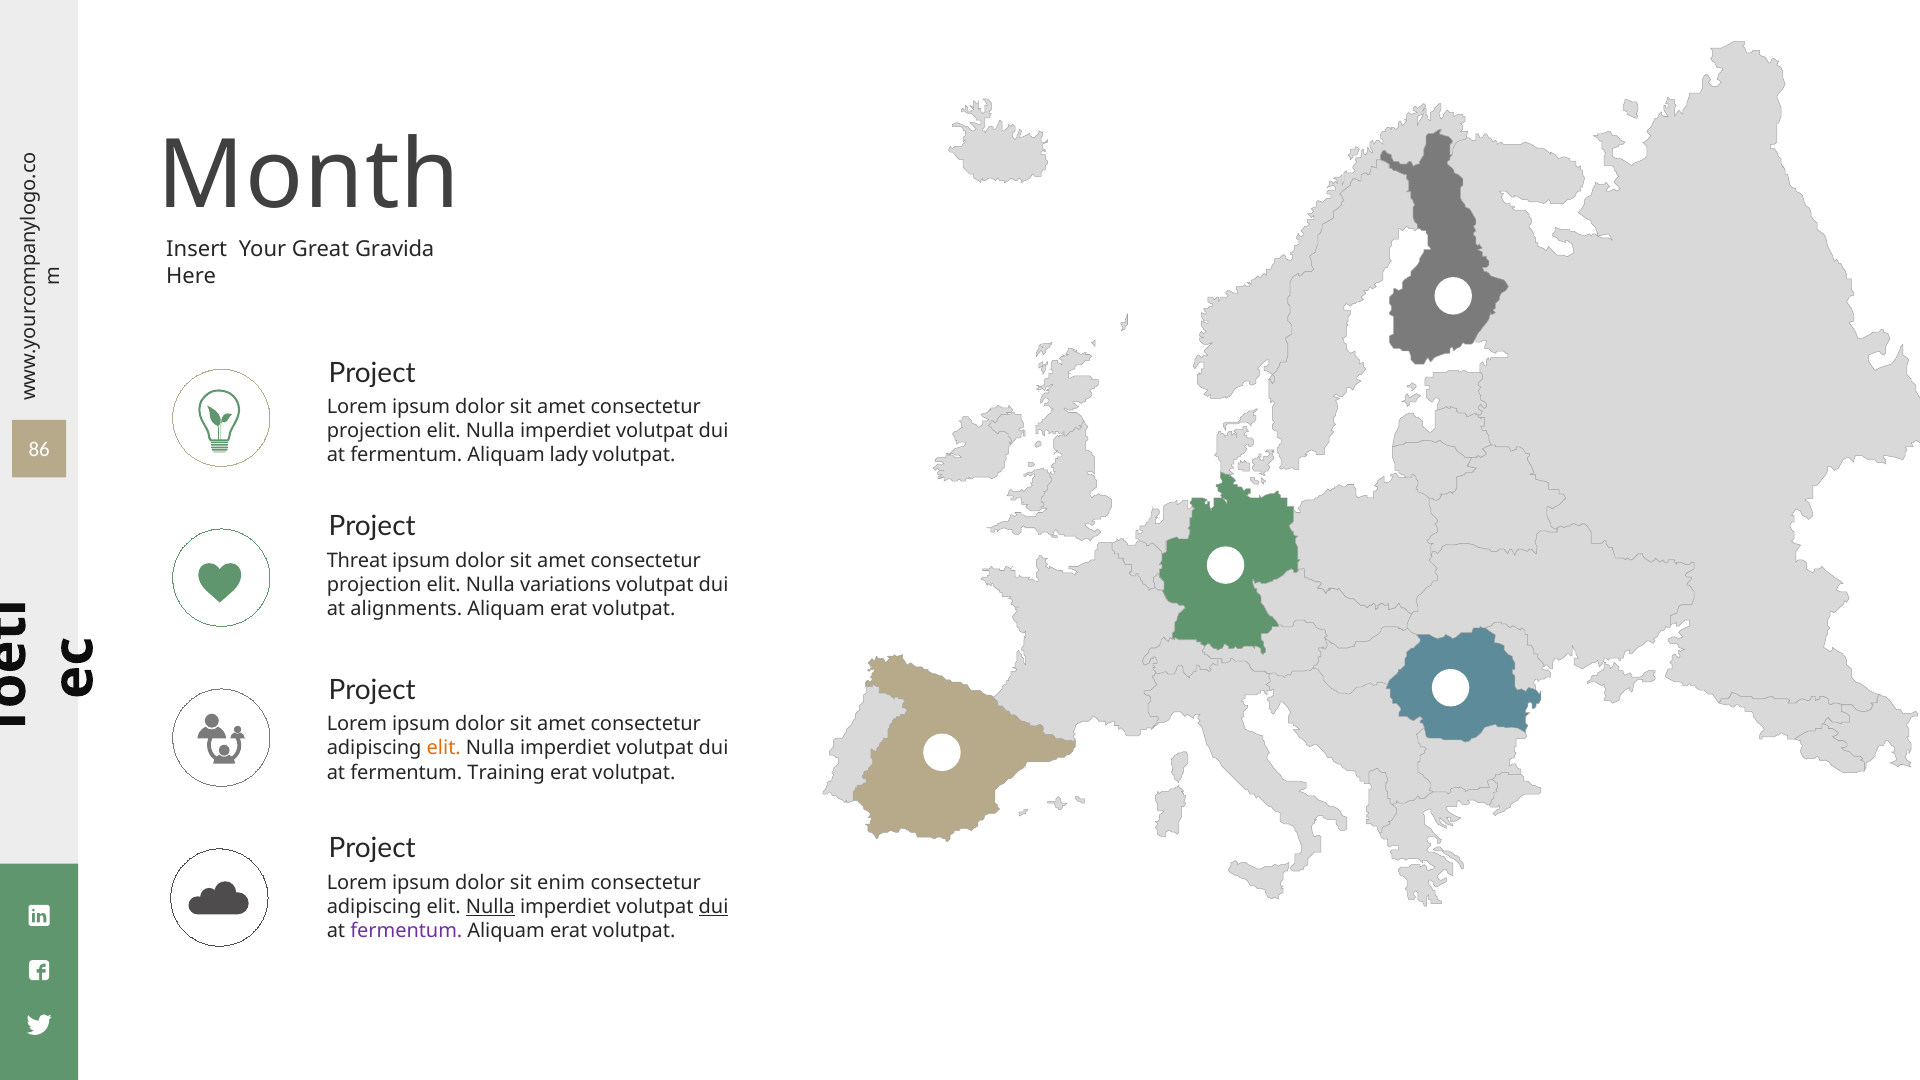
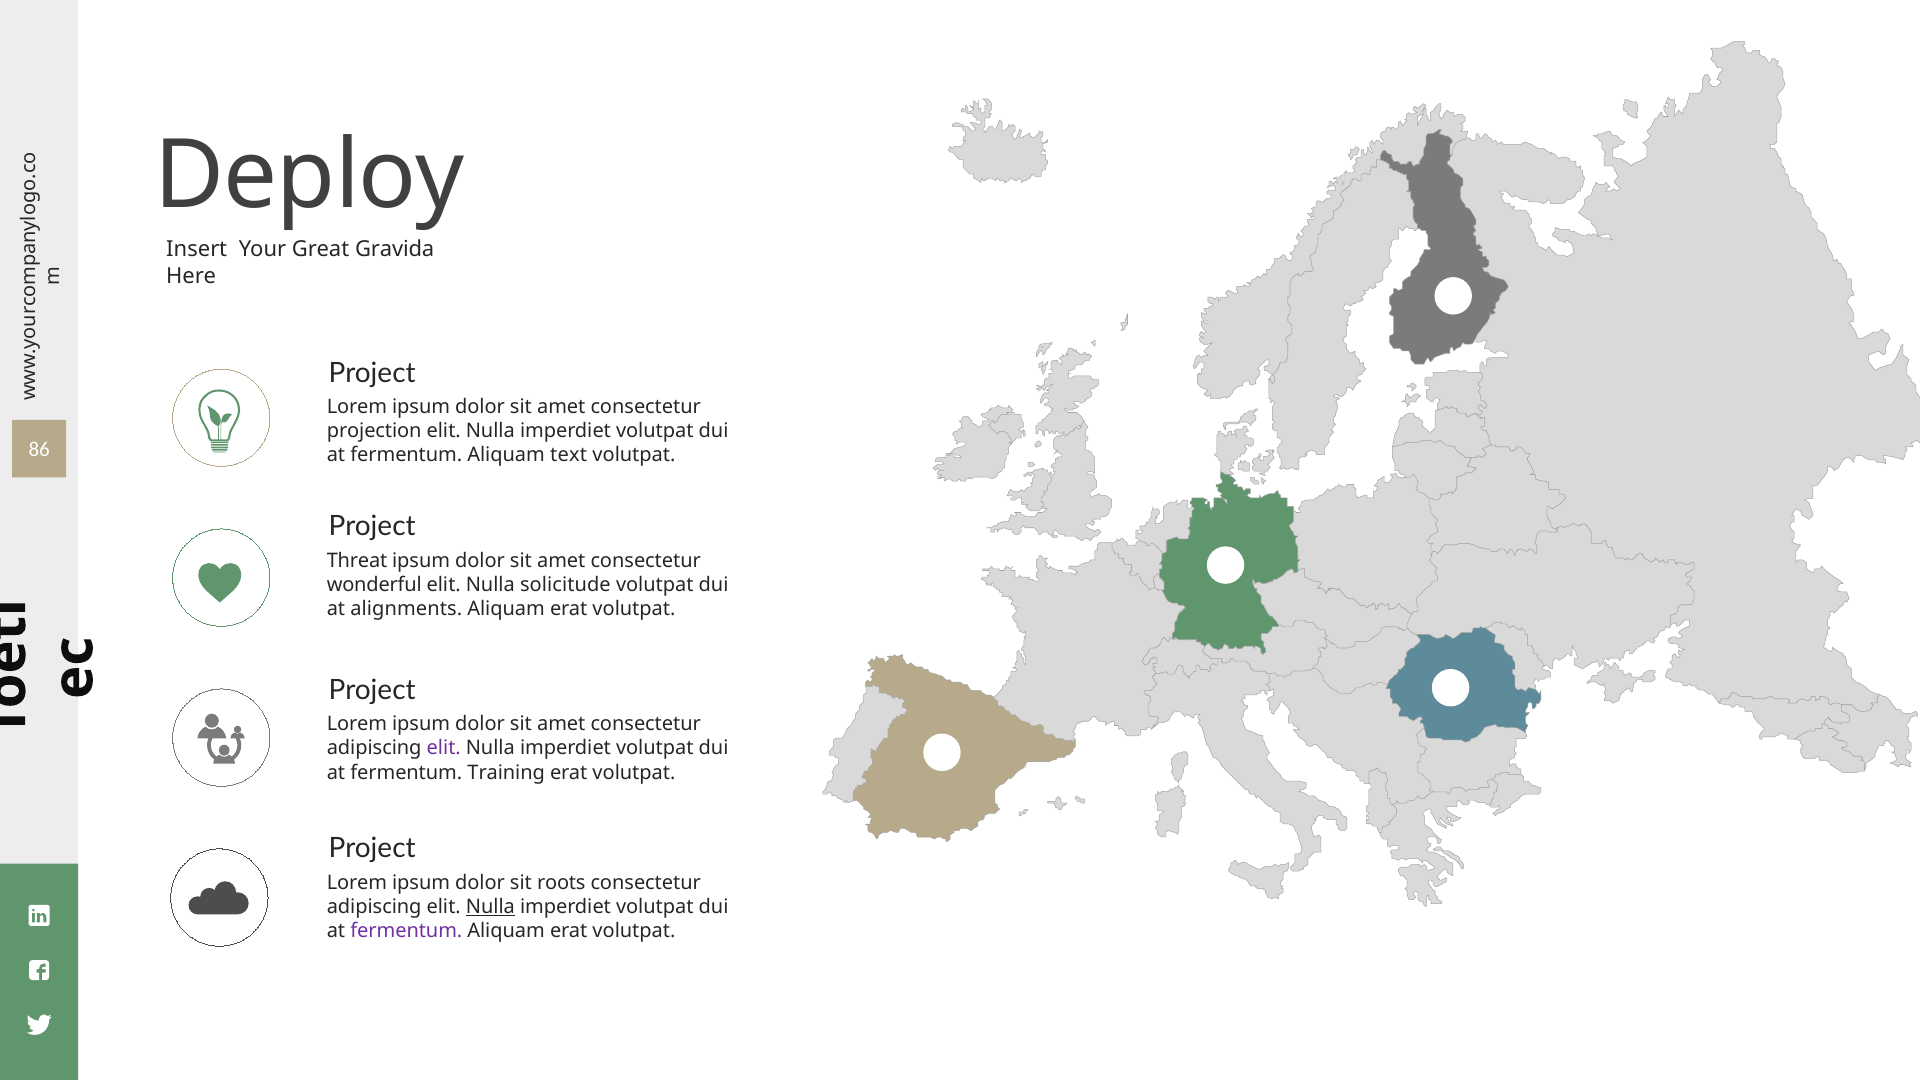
Month: Month -> Deploy
lady: lady -> text
projection at (374, 585): projection -> wonderful
variations: variations -> solicitude
elit at (444, 748) colour: orange -> purple
enim: enim -> roots
dui at (714, 907) underline: present -> none
